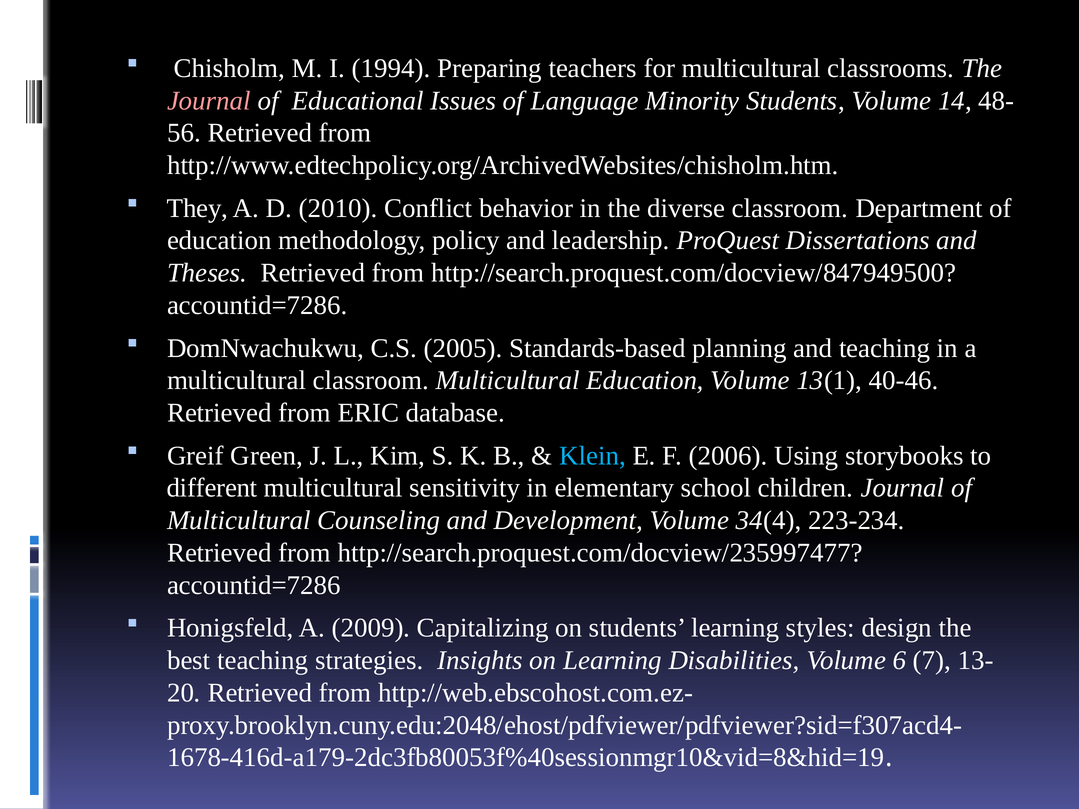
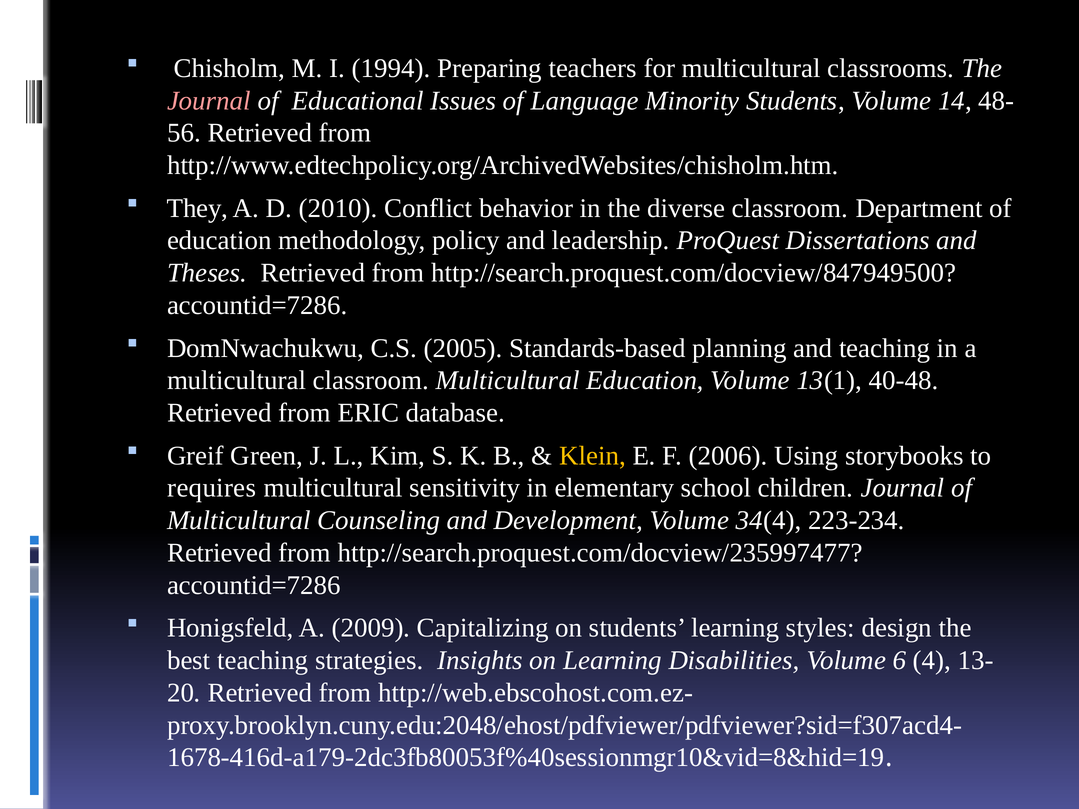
40-46: 40-46 -> 40-48
Klein colour: light blue -> yellow
different: different -> requires
7: 7 -> 4
